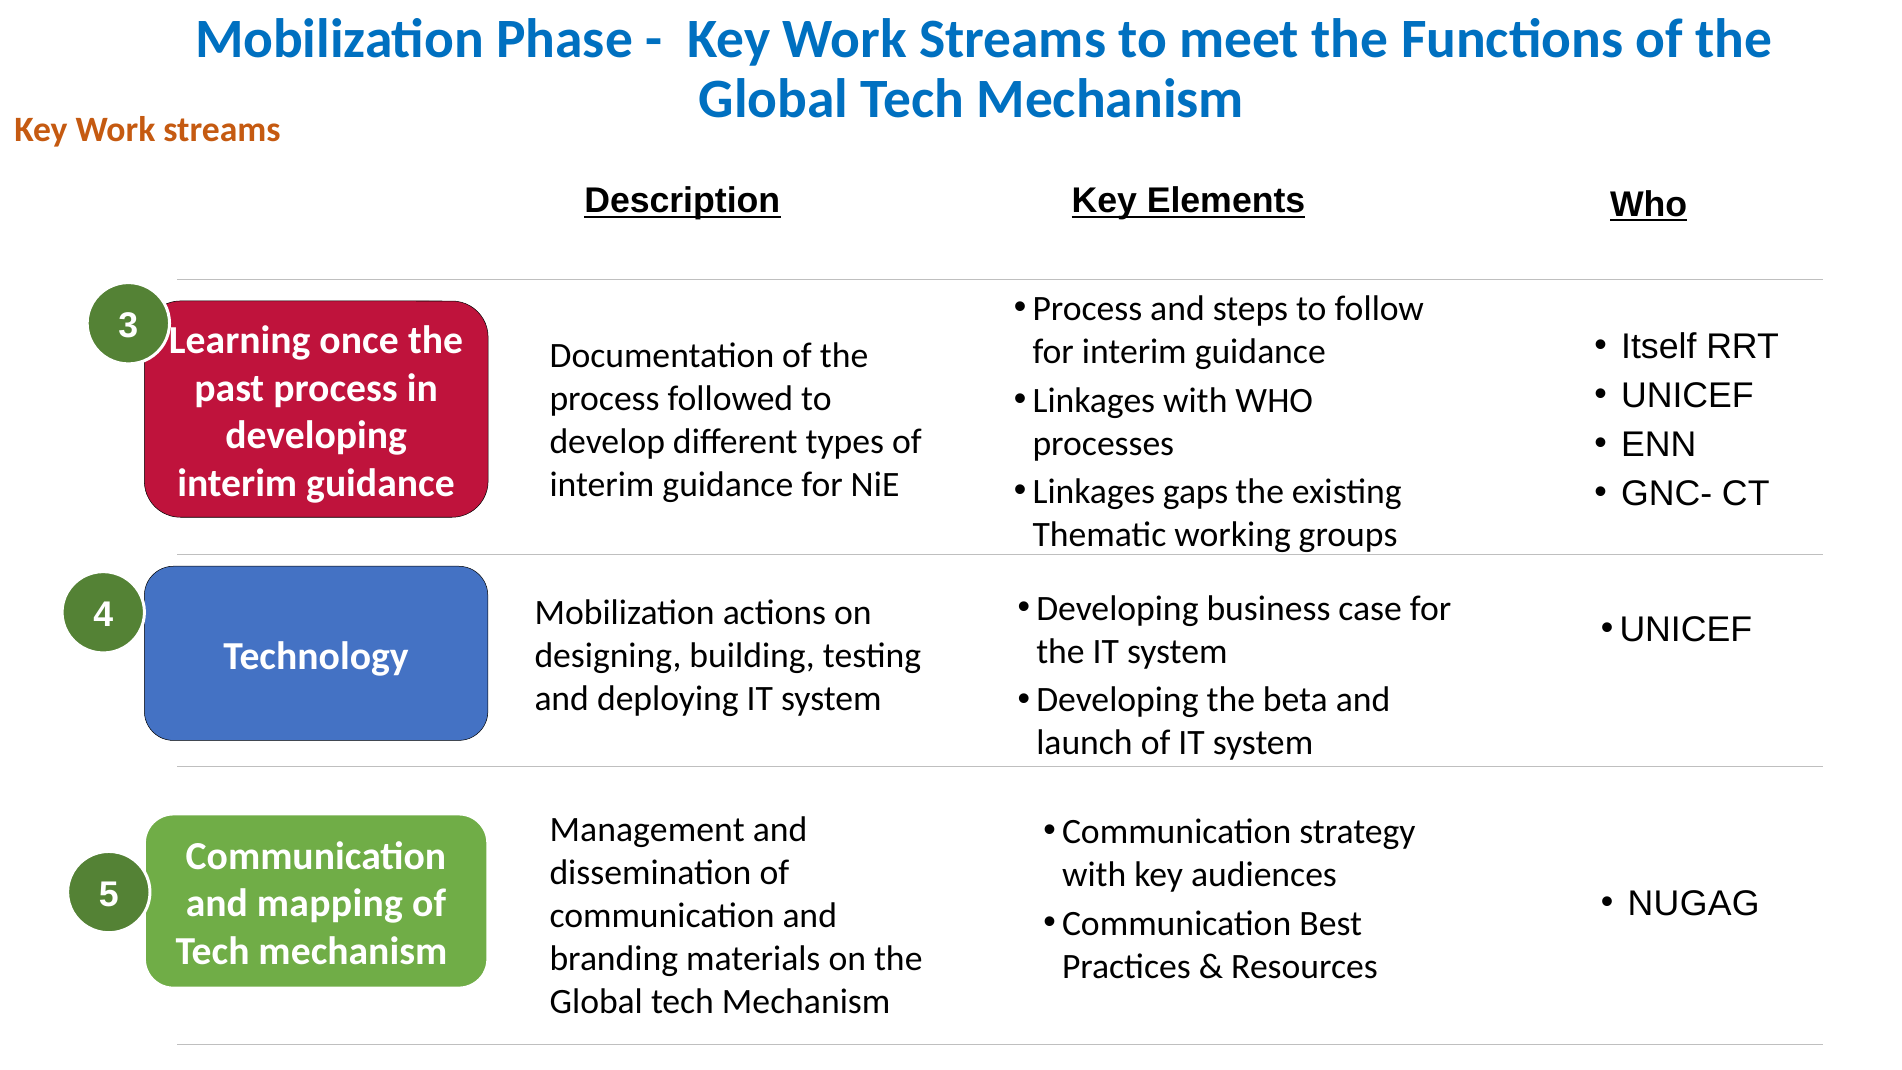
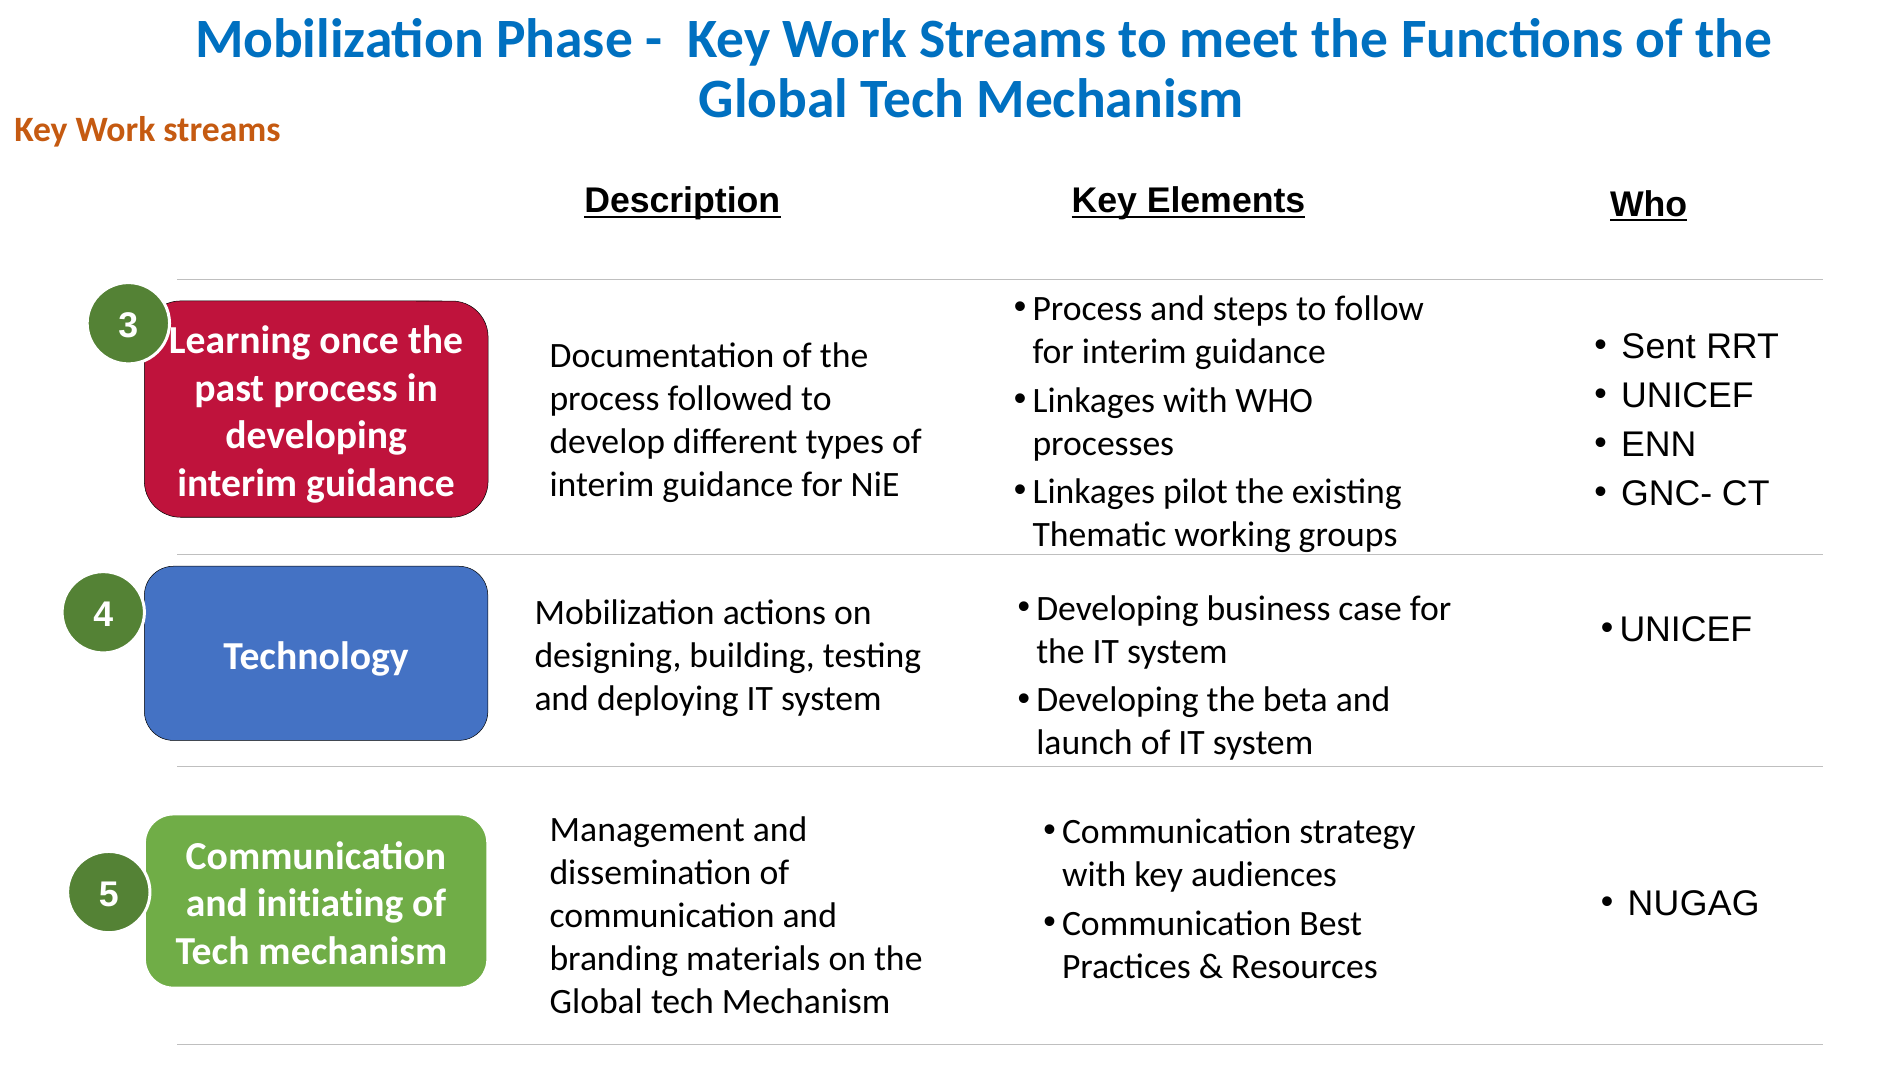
Itself: Itself -> Sent
gaps: gaps -> pilot
mapping: mapping -> initiating
